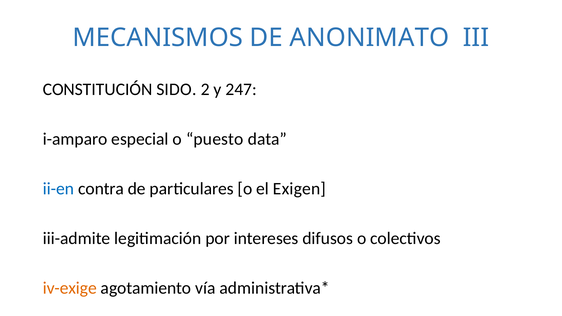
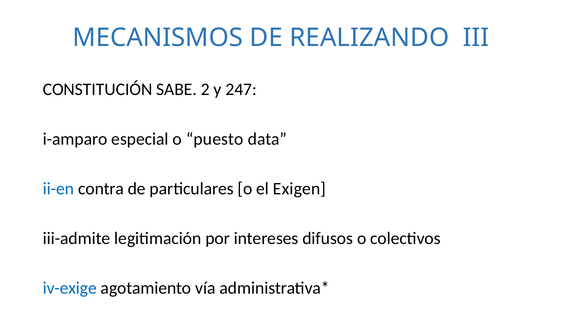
ANONIMATO: ANONIMATO -> REALIZANDO
SIDO: SIDO -> SABE
iv-exige colour: orange -> blue
